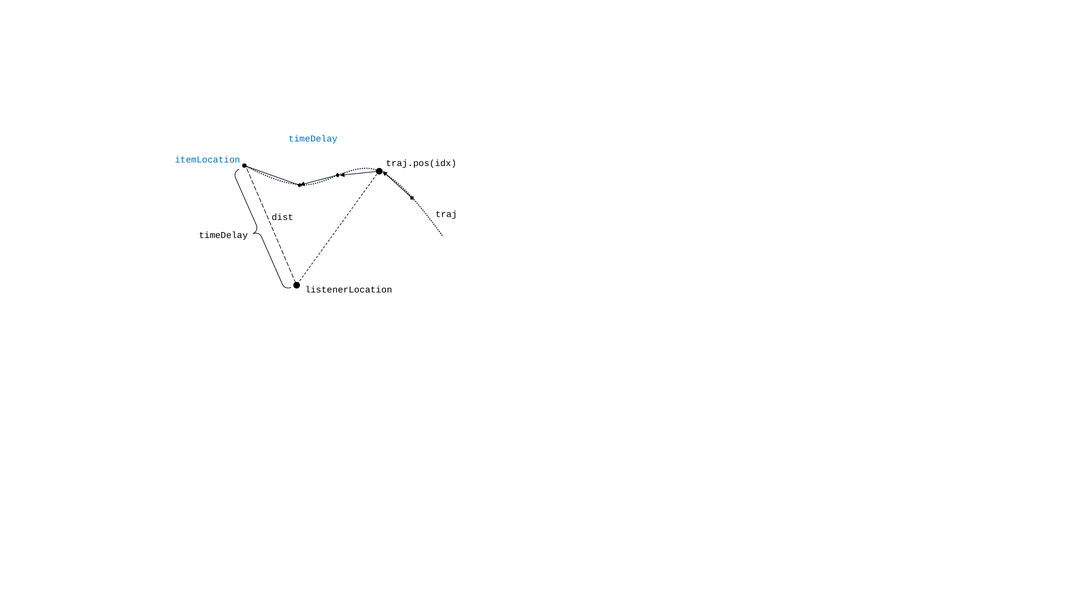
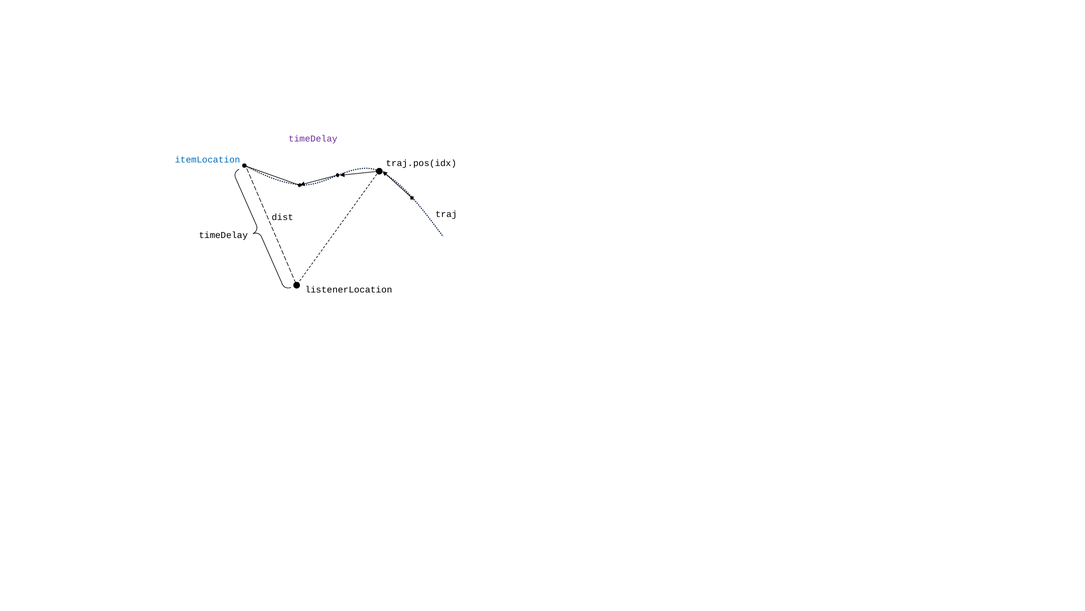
timeDelay at (313, 139) colour: blue -> purple
